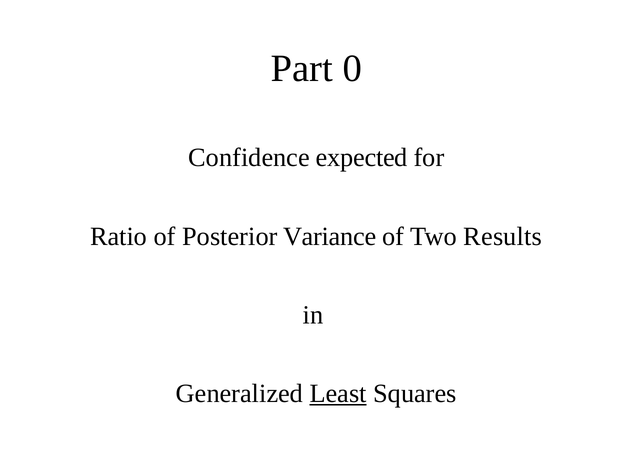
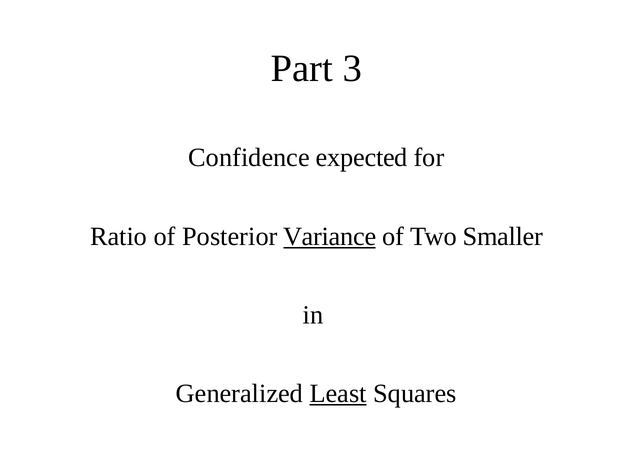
0: 0 -> 3
Variance underline: none -> present
Results: Results -> Smaller
